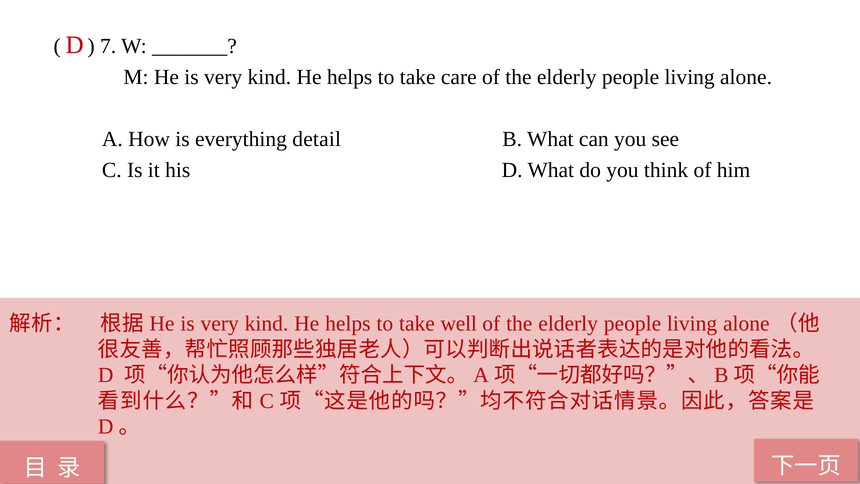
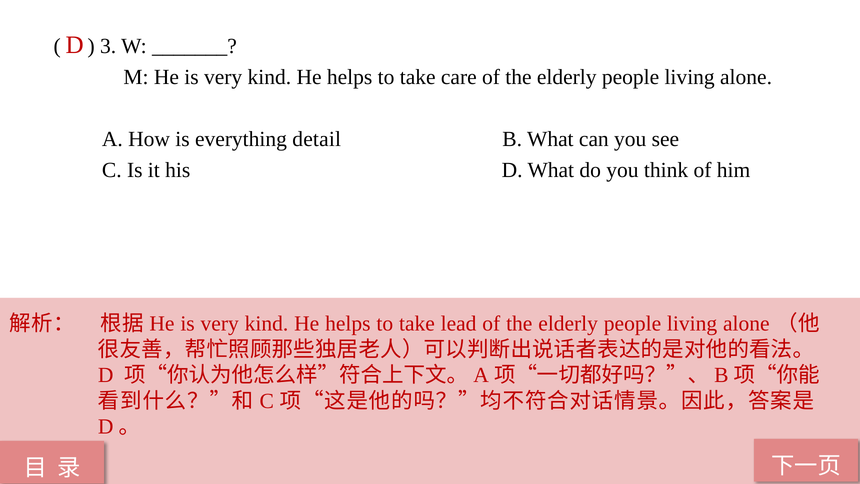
7: 7 -> 3
well: well -> lead
